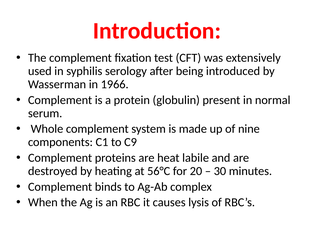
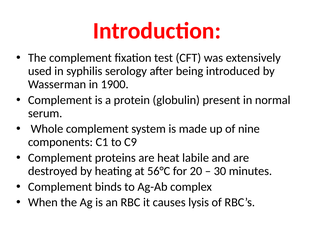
1966: 1966 -> 1900
